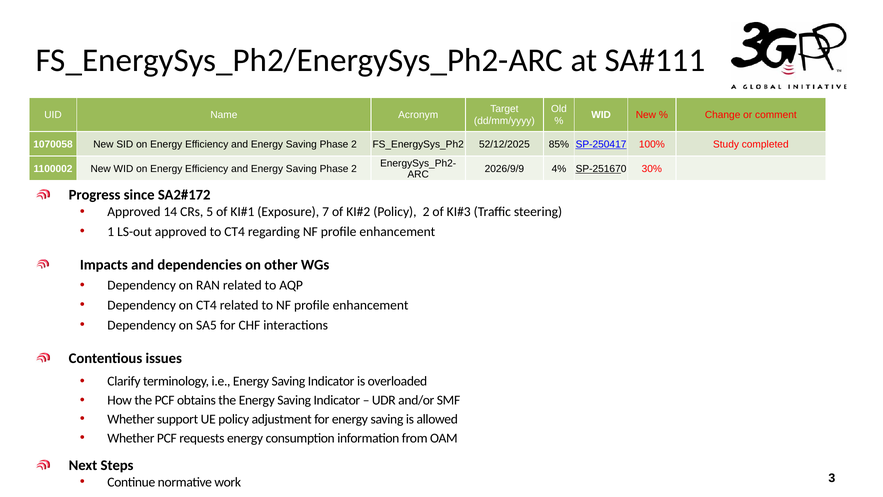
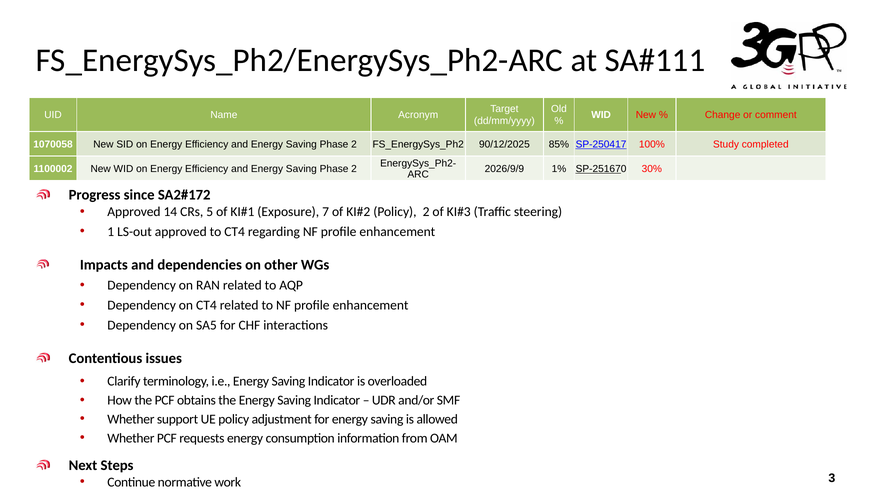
52/12/2025: 52/12/2025 -> 90/12/2025
4%: 4% -> 1%
